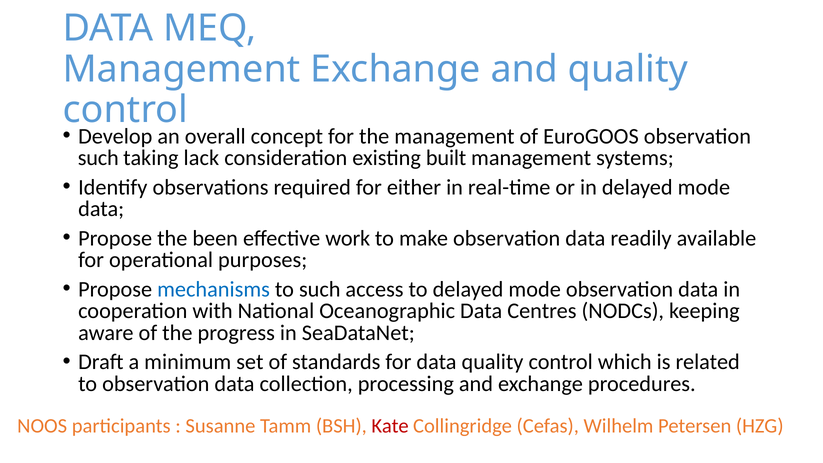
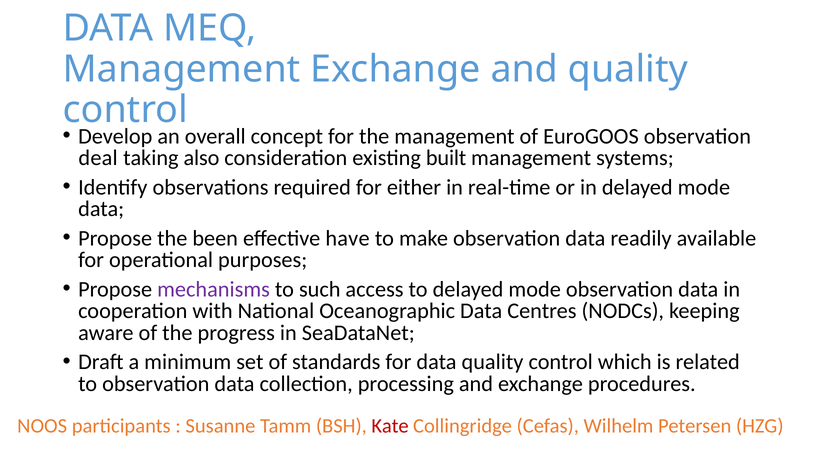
such at (98, 158): such -> deal
lack: lack -> also
work: work -> have
mechanisms colour: blue -> purple
